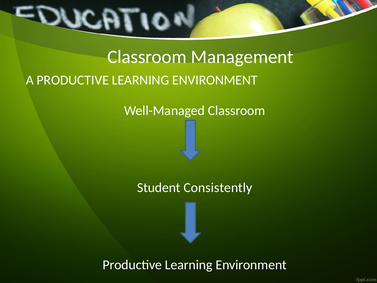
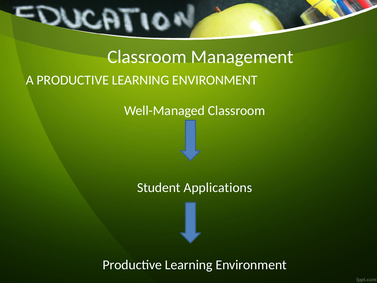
Consistently: Consistently -> Applications
